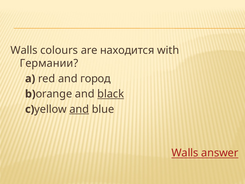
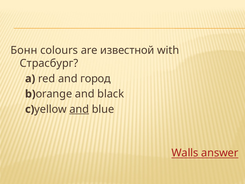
Walls at (24, 50): Walls -> Бонн
находится: находится -> известной
Германии: Германии -> Страсбург
black underline: present -> none
